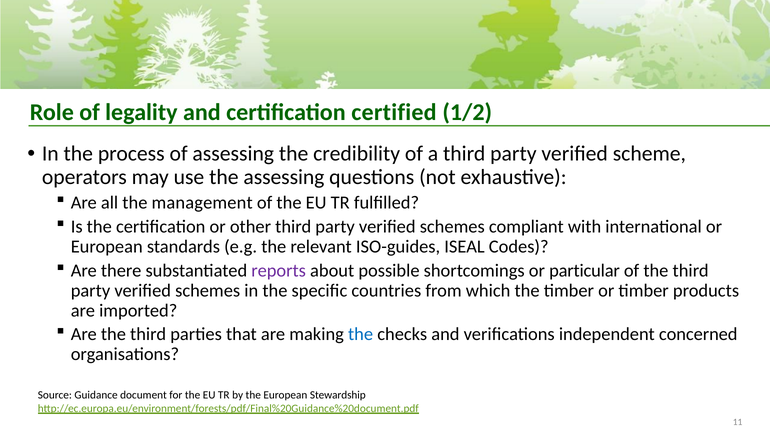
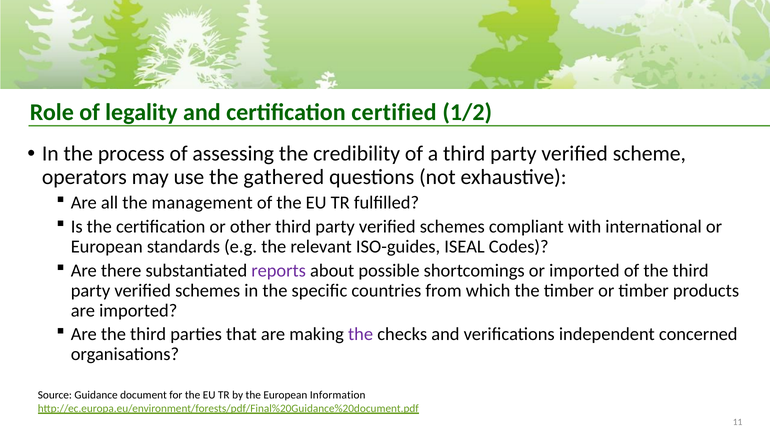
the assessing: assessing -> gathered
or particular: particular -> imported
the at (361, 334) colour: blue -> purple
Stewardship: Stewardship -> Information
